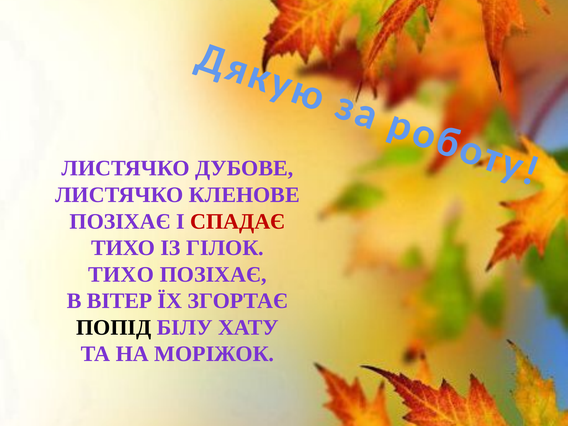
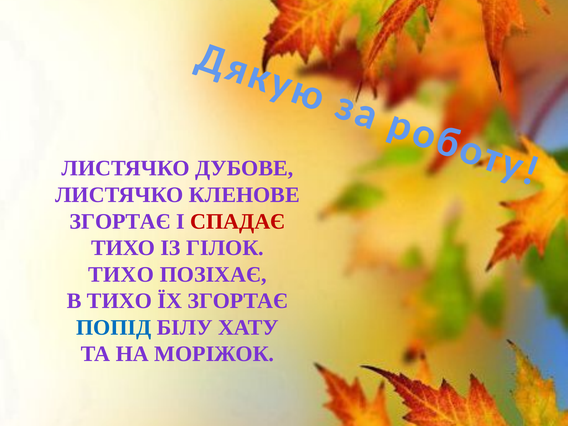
ПОЗІХАЄ at (120, 221): ПОЗІХАЄ -> ЗГОРТАЄ
В ВІТЕР: ВІТЕР -> ТИХО
ПОПІД colour: black -> blue
